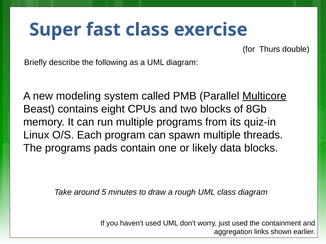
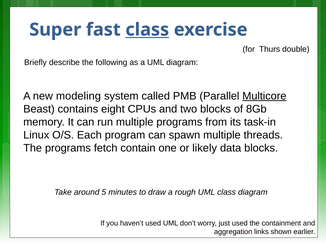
class at (147, 30) underline: none -> present
quiz-in: quiz-in -> task-in
pads: pads -> fetch
